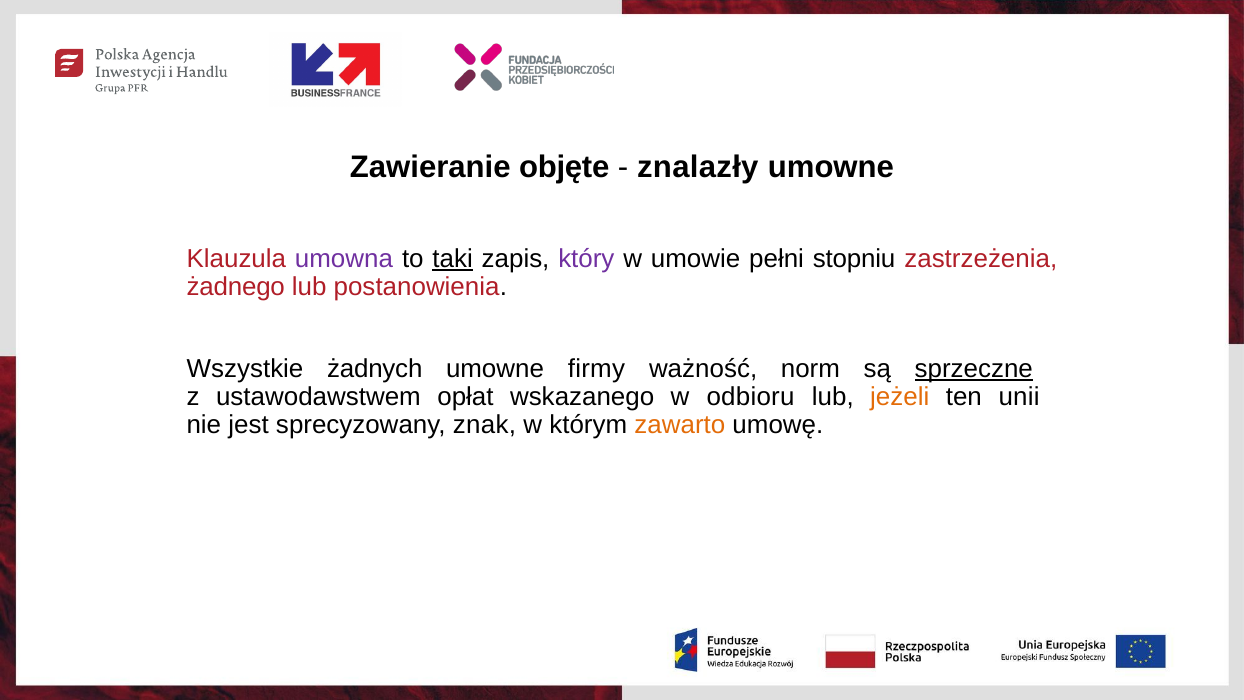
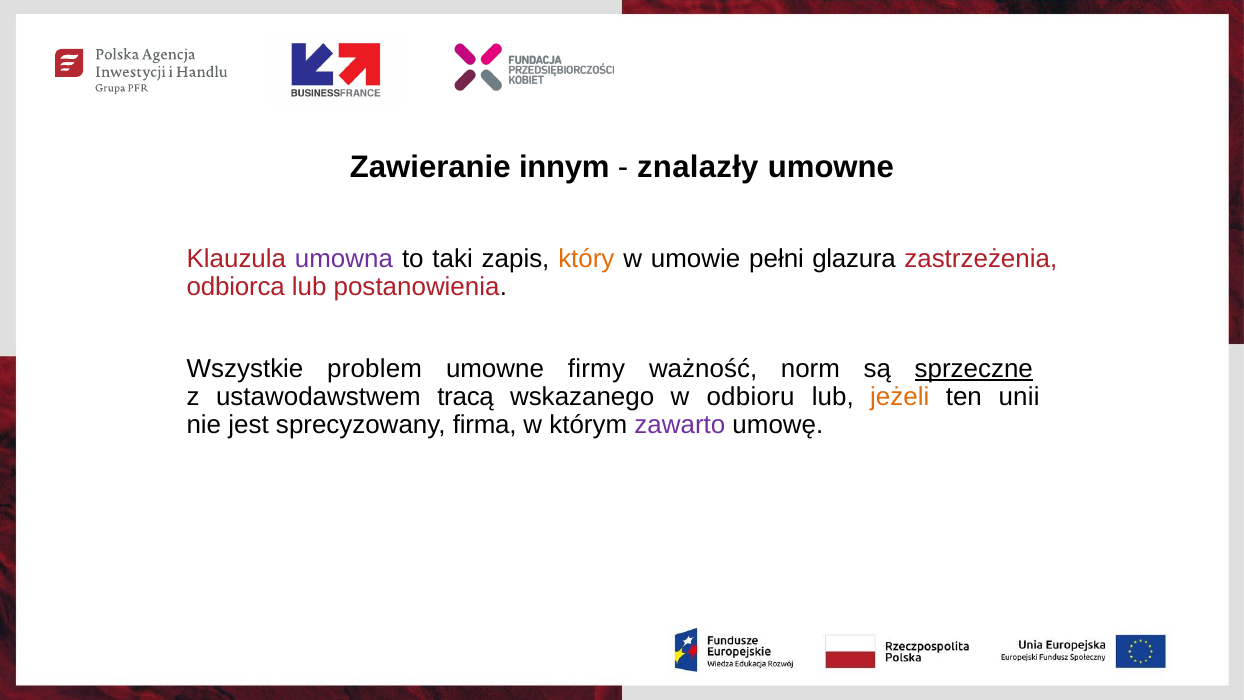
objęte: objęte -> innym
taki underline: present -> none
który colour: purple -> orange
stopniu: stopniu -> glazura
żadnego: żadnego -> odbiorca
żadnych: żadnych -> problem
opłat: opłat -> tracą
znak: znak -> firma
zawarto colour: orange -> purple
